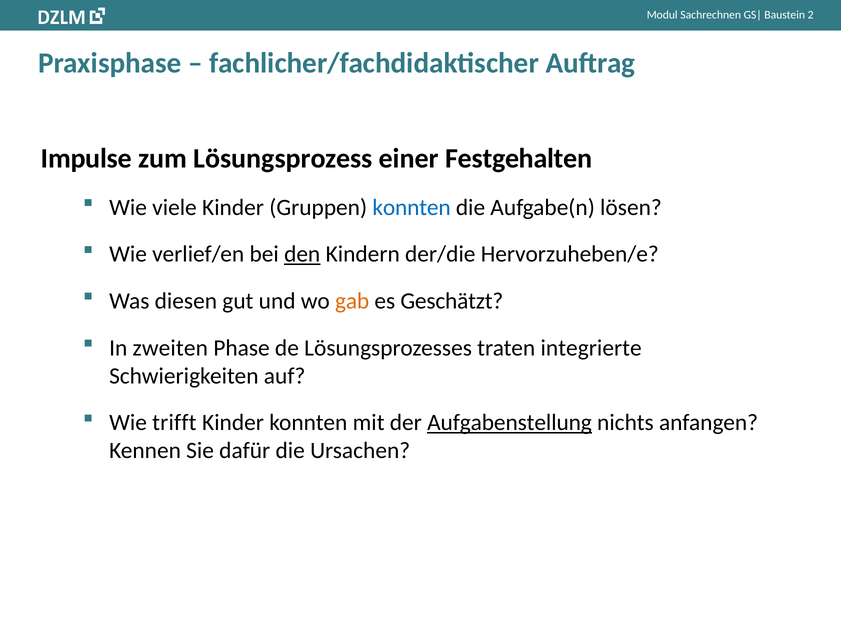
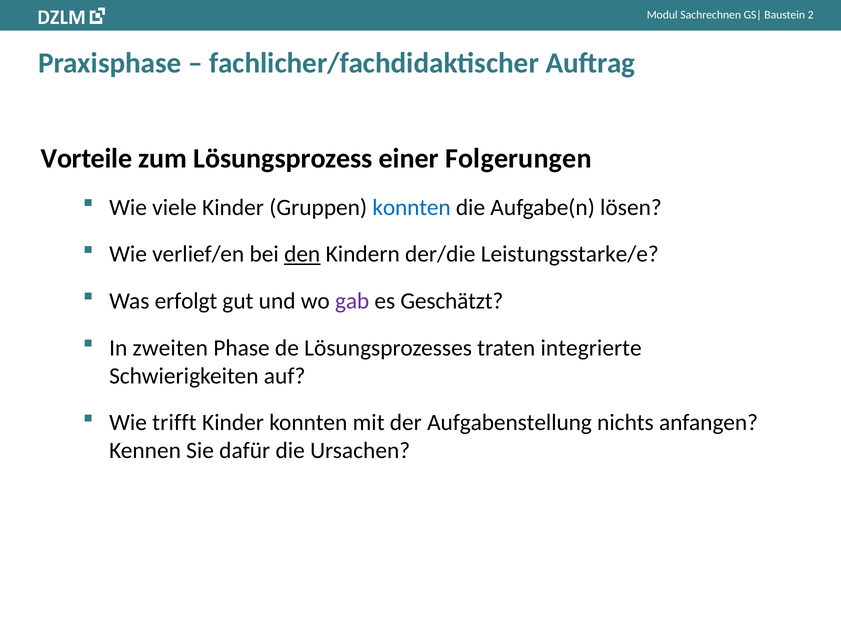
Impulse: Impulse -> Vorteile
Festgehalten: Festgehalten -> Folgerungen
Hervorzuheben/e: Hervorzuheben/e -> Leistungsstarke/e
diesen: diesen -> erfolgt
gab colour: orange -> purple
Aufgabenstellung underline: present -> none
